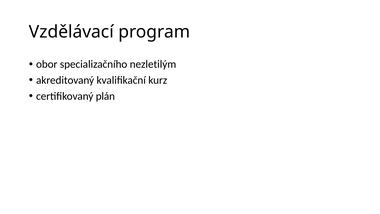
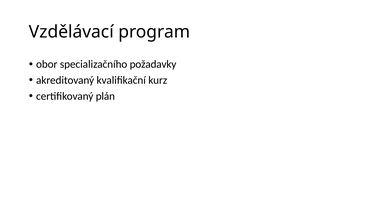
nezletilým: nezletilým -> požadavky
